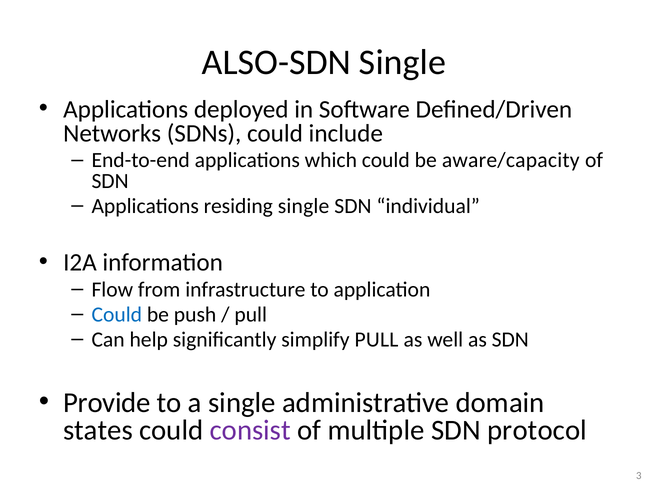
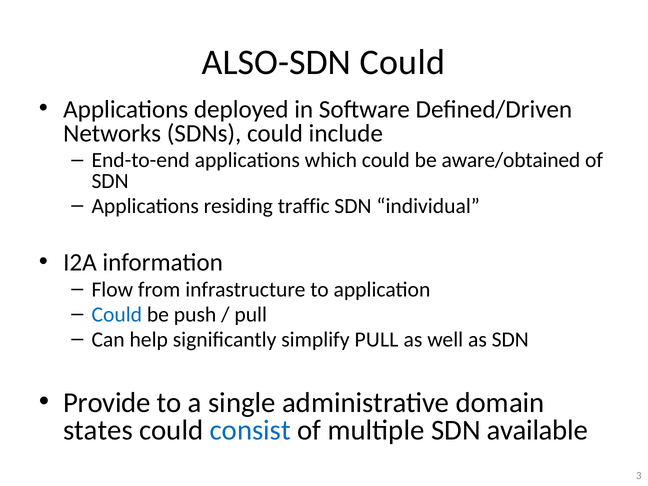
ALSO-SDN Single: Single -> Could
aware/capacity: aware/capacity -> aware/obtained
residing single: single -> traffic
consist colour: purple -> blue
protocol: protocol -> available
